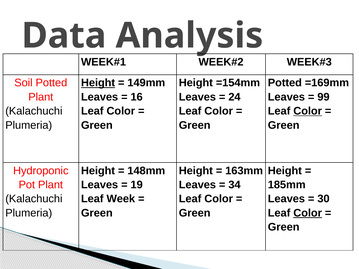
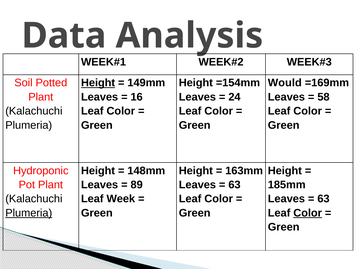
Potted at (285, 83): Potted -> Would
99: 99 -> 58
Color at (308, 111) underline: present -> none
19: 19 -> 89
34 at (234, 185): 34 -> 63
30 at (323, 199): 30 -> 63
Plumeria at (29, 213) underline: none -> present
